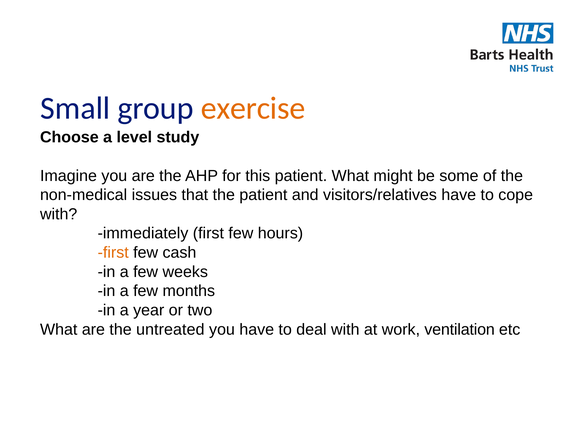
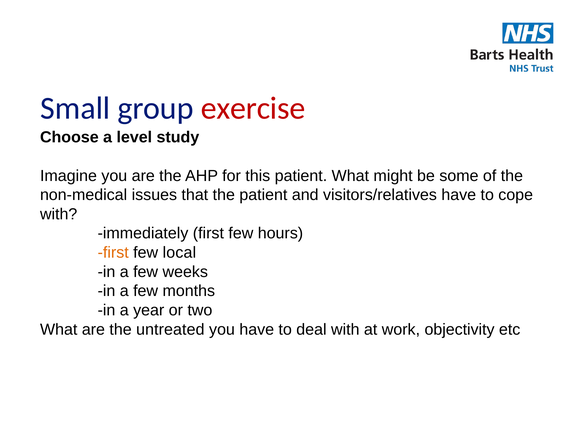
exercise colour: orange -> red
cash: cash -> local
ventilation: ventilation -> objectivity
